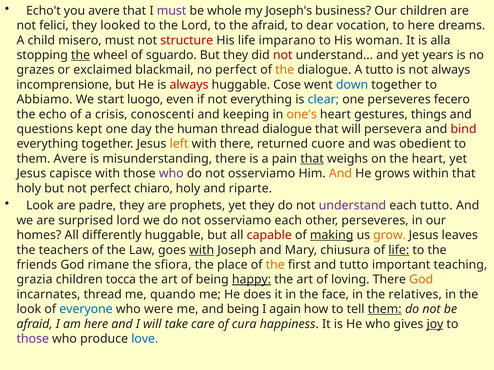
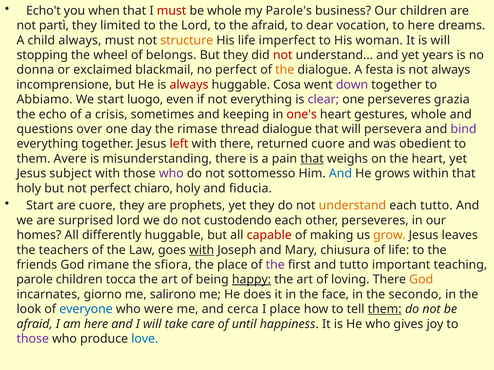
you avere: avere -> when
must at (172, 11) colour: purple -> red
Joseph's: Joseph's -> Parole's
felici: felici -> partì
looked: looked -> limited
child misero: misero -> always
structure colour: red -> orange
imparano: imparano -> imperfect
is alla: alla -> will
the at (81, 55) underline: present -> none
sguardo: sguardo -> belongs
grazes: grazes -> donna
A tutto: tutto -> festa
Cose: Cose -> Cosa
down colour: blue -> purple
clear colour: blue -> purple
fecero: fecero -> grazia
conoscenti: conoscenti -> sometimes
one's colour: orange -> red
gestures things: things -> whole
kept: kept -> over
human: human -> rimase
bind colour: red -> purple
left colour: orange -> red
capisce: capisce -> subject
osserviamo at (262, 174): osserviamo -> sottomesso
And at (340, 174) colour: orange -> blue
riparte: riparte -> fiducia
Look at (40, 206): Look -> Start
are padre: padre -> cuore
understand at (352, 206) colour: purple -> orange
we do not osserviamo: osserviamo -> custodendo
making underline: present -> none
life at (399, 250) underline: present -> none
the at (275, 265) colour: orange -> purple
grazia: grazia -> parole
incarnates thread: thread -> giorno
quando: quando -> salirono
relatives: relatives -> secondo
and being: being -> cerca
I again: again -> place
cura: cura -> until
joy underline: present -> none
